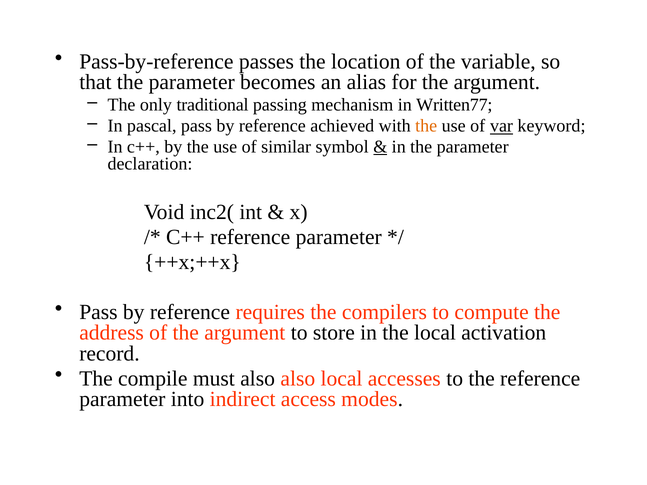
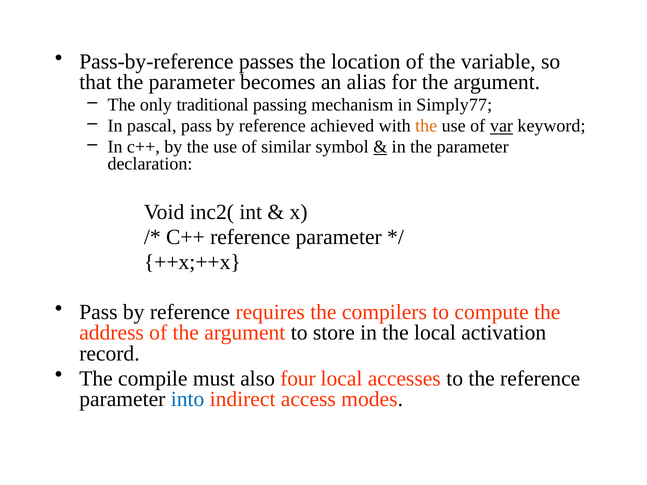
Written77: Written77 -> Simply77
also also: also -> four
into colour: black -> blue
